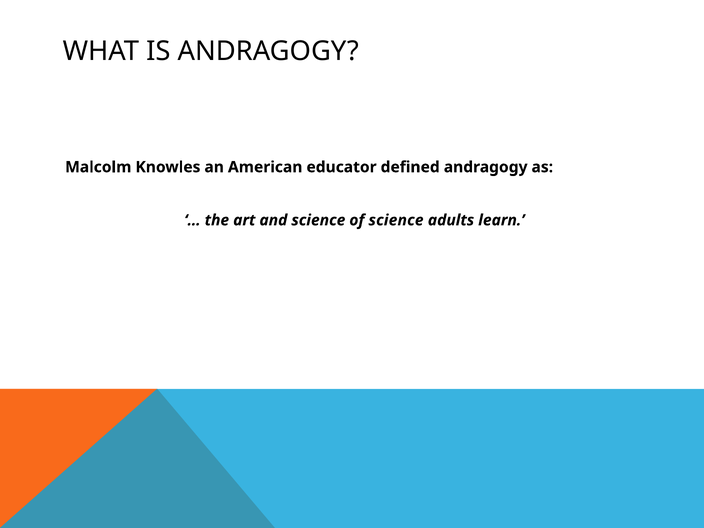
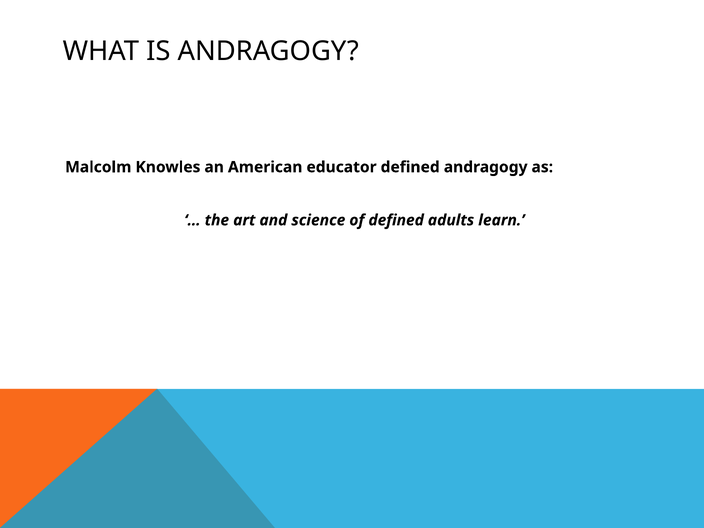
of science: science -> defined
